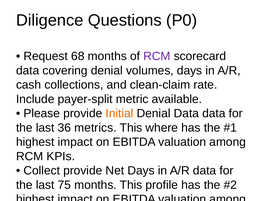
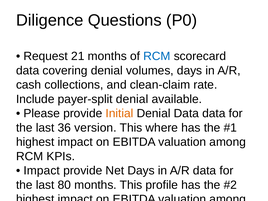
68: 68 -> 21
RCM at (157, 56) colour: purple -> blue
payer-split metric: metric -> denial
metrics: metrics -> version
Collect at (42, 171): Collect -> Impact
75: 75 -> 80
